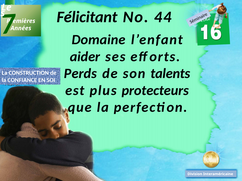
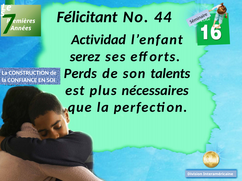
Domaine: Domaine -> Actividad
aider: aider -> serez
protecteurs: protecteurs -> nécessaires
